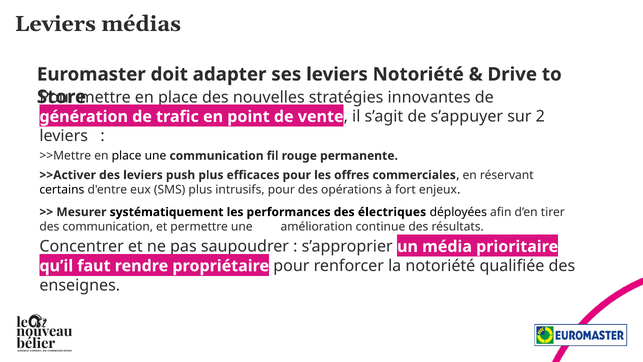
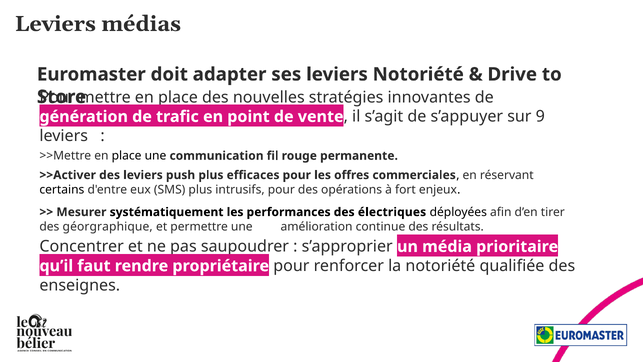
2: 2 -> 9
des communication: communication -> géorgraphique
